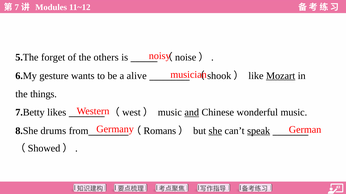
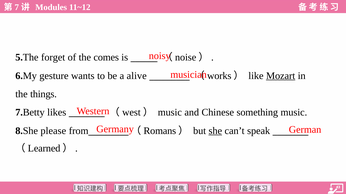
others: others -> comes
shook: shook -> works
and underline: present -> none
wonderful: wonderful -> something
drums: drums -> please
speak underline: present -> none
Showed: Showed -> Learned
